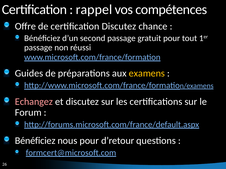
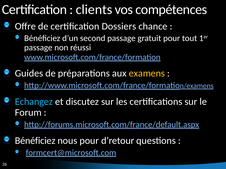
rappel: rappel -> clients
certification Discutez: Discutez -> Dossiers
Echangez colour: pink -> light blue
